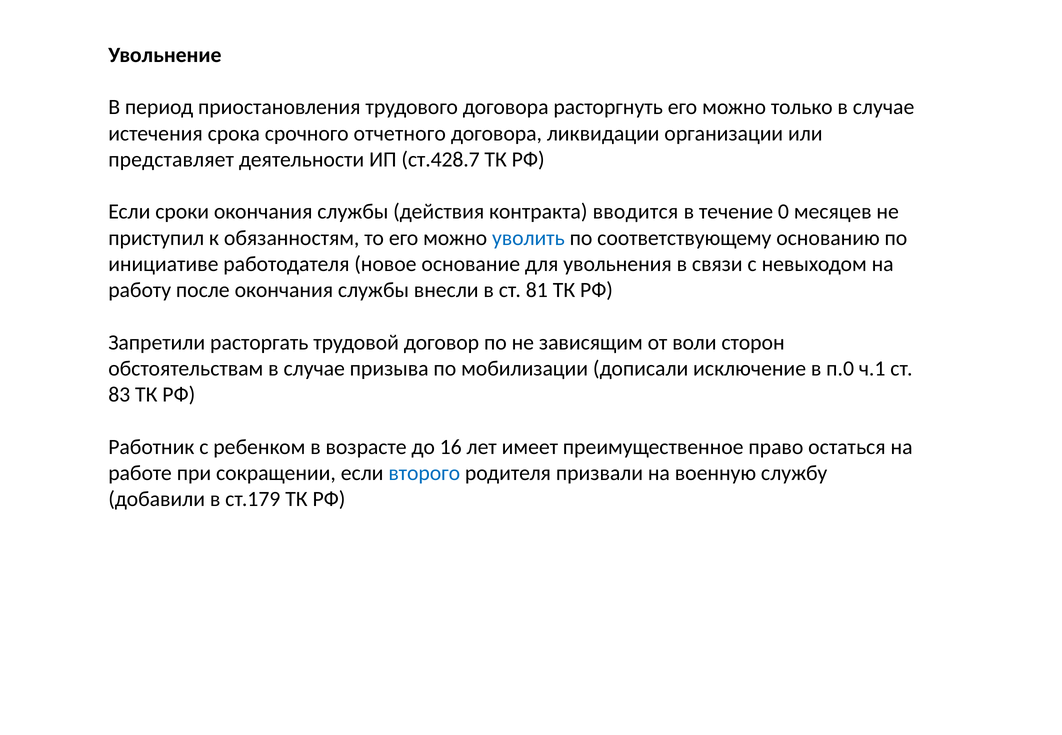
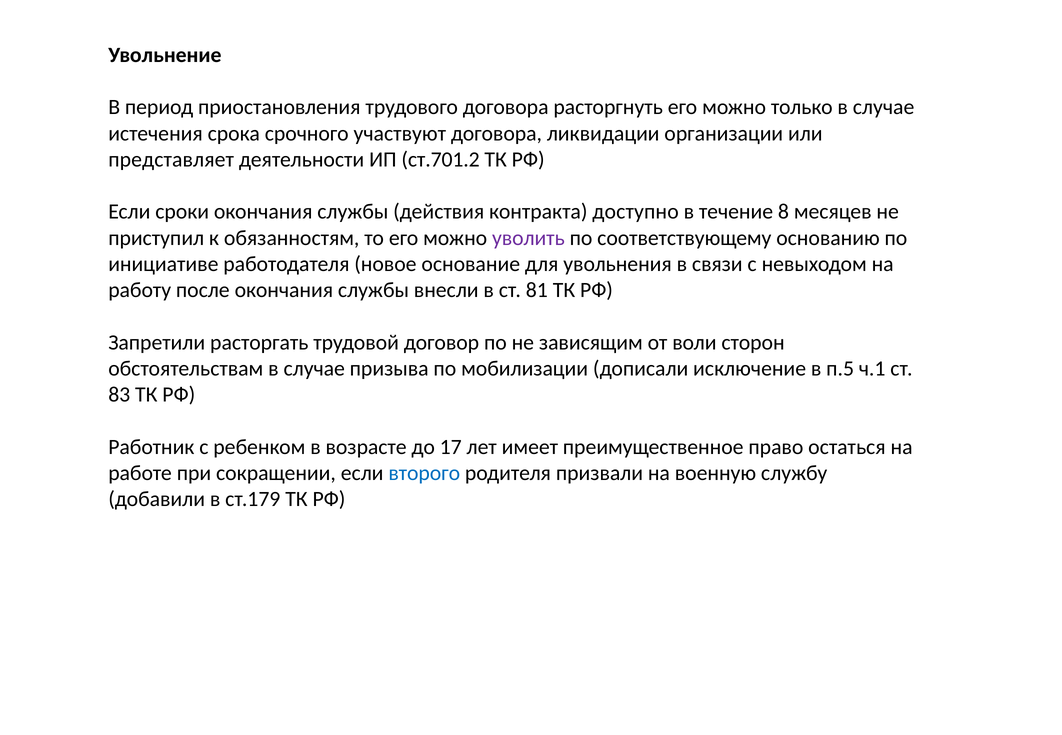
отчетного: отчетного -> участвуют
ст.428.7: ст.428.7 -> ст.701.2
вводится: вводится -> доступно
0: 0 -> 8
уволить colour: blue -> purple
п.0: п.0 -> п.5
16: 16 -> 17
